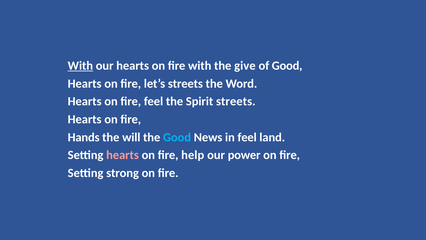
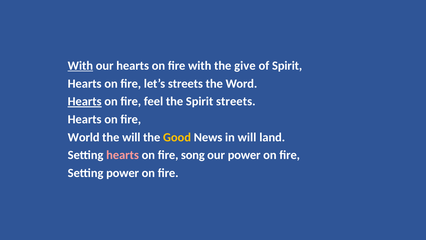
of Good: Good -> Spirit
Hearts at (85, 101) underline: none -> present
Hands: Hands -> World
Good at (177, 137) colour: light blue -> yellow
in feel: feel -> will
help: help -> song
Setting strong: strong -> power
